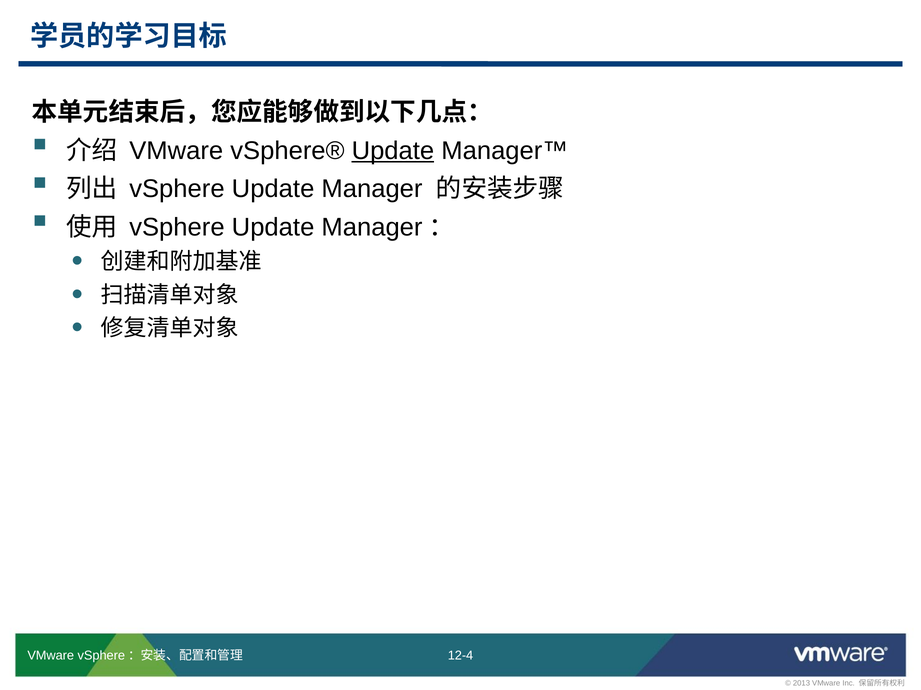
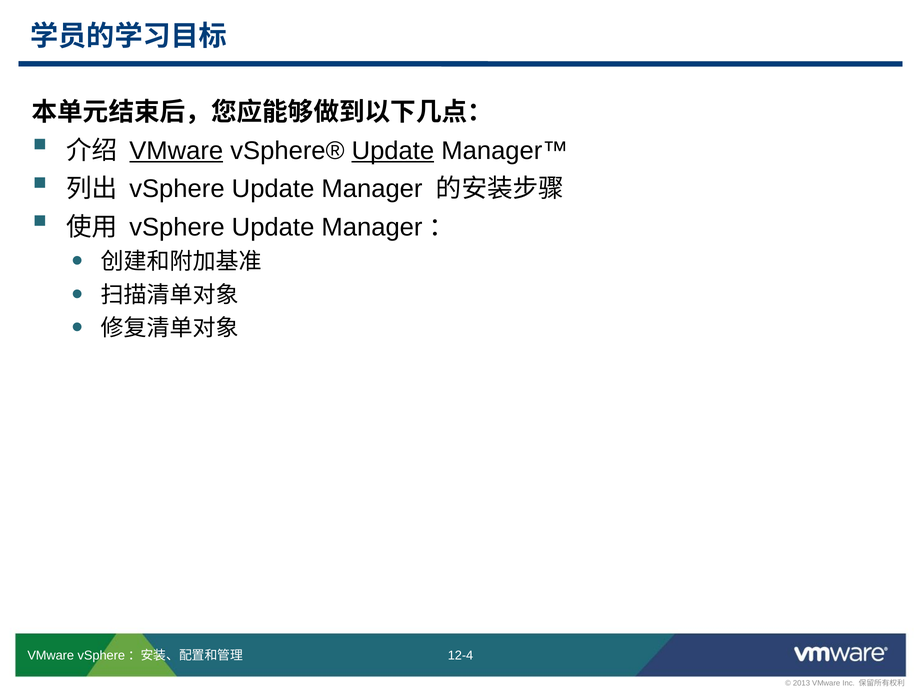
VMware at (176, 151) underline: none -> present
